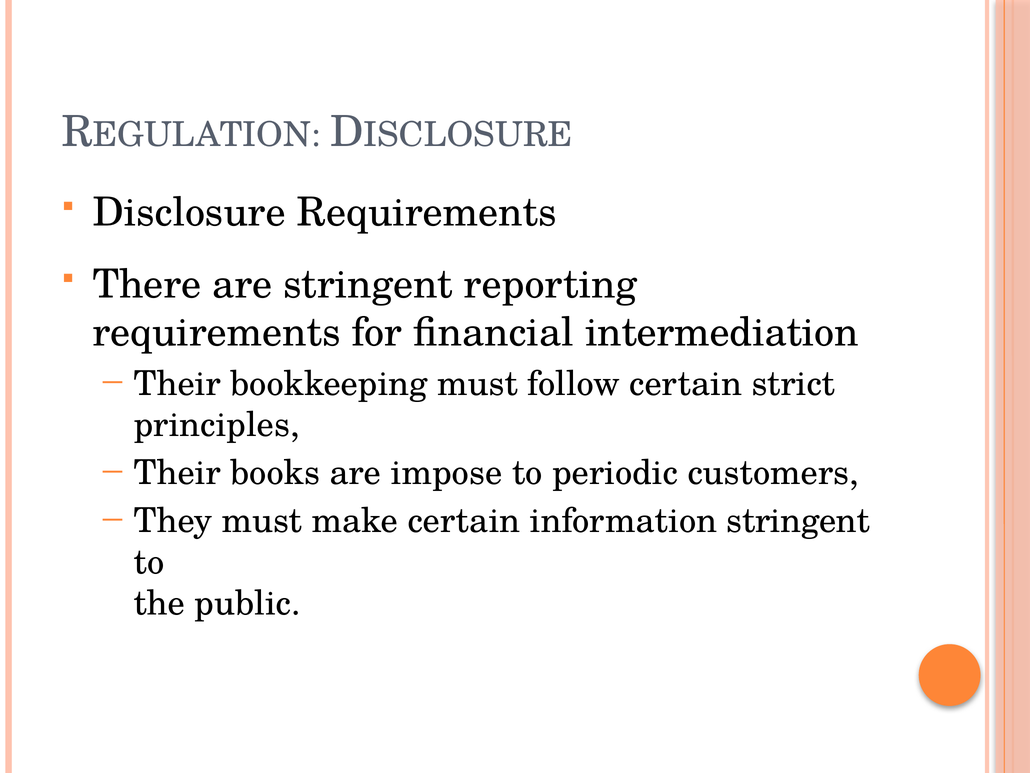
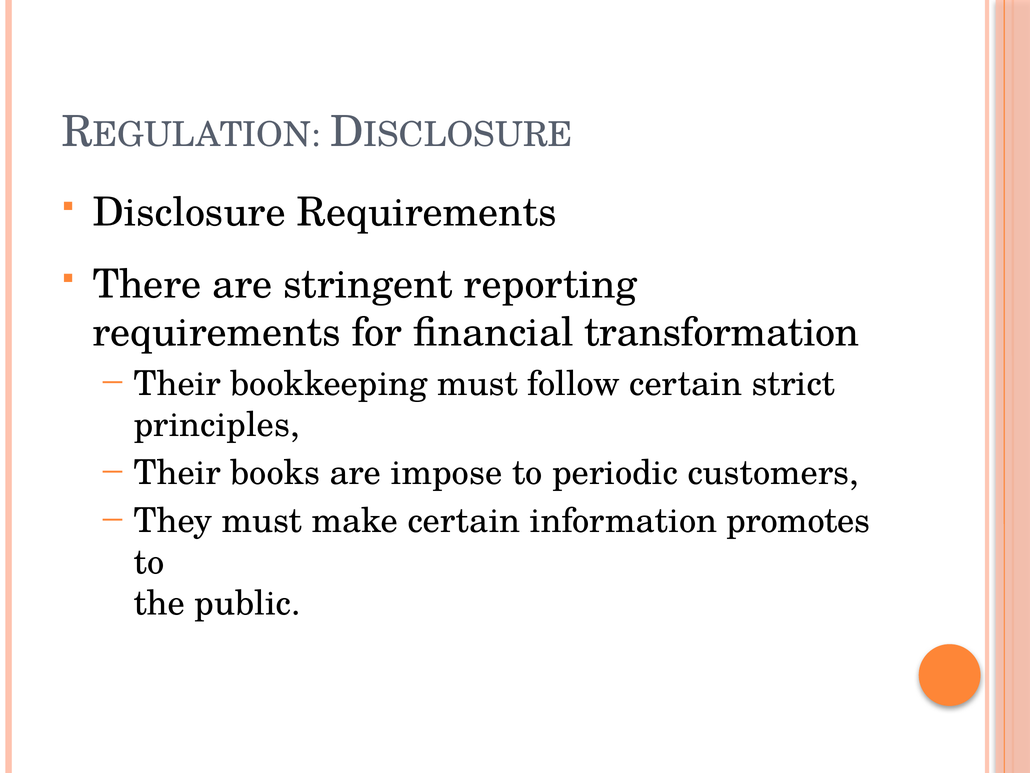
intermediation: intermediation -> transformation
information stringent: stringent -> promotes
